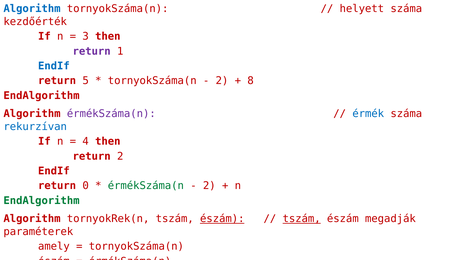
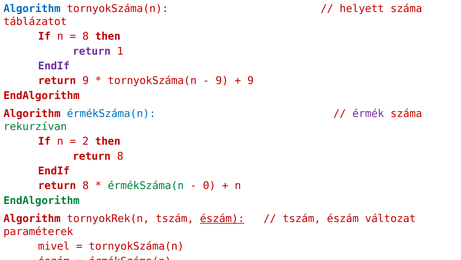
kezdőérték: kezdőérték -> táblázatot
3 at (86, 36): 3 -> 8
EndIf at (54, 66) colour: blue -> purple
return 5: 5 -> 9
2 at (222, 81): 2 -> 9
8 at (251, 81): 8 -> 9
érmékSzáma(n at (111, 114) colour: purple -> blue
érmék colour: blue -> purple
rekurzívan colour: blue -> green
4: 4 -> 2
2 at (120, 156): 2 -> 8
0 at (86, 185): 0 -> 8
2 at (209, 185): 2 -> 0
tszám at (302, 218) underline: present -> none
megadják: megadják -> változat
amely: amely -> mivel
